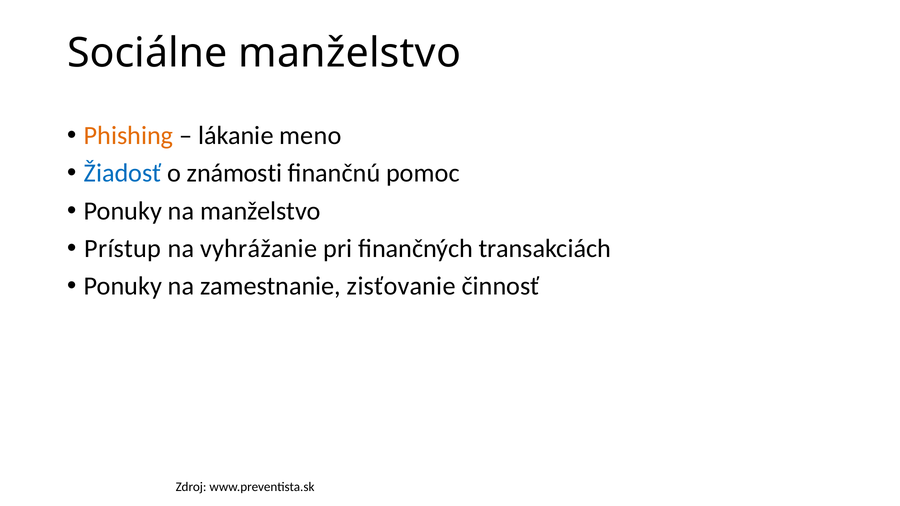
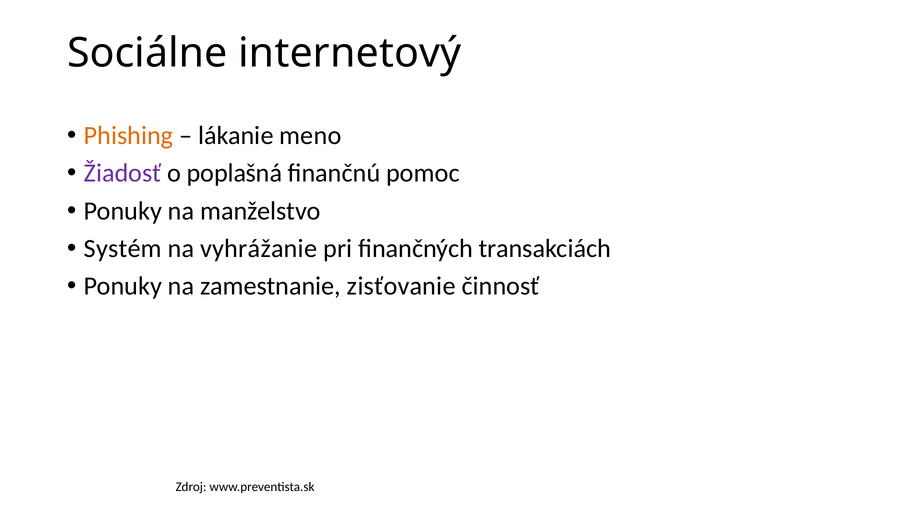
Sociálne manželstvo: manželstvo -> internetový
Žiadosť colour: blue -> purple
známosti: známosti -> poplašná
Prístup: Prístup -> Systém
